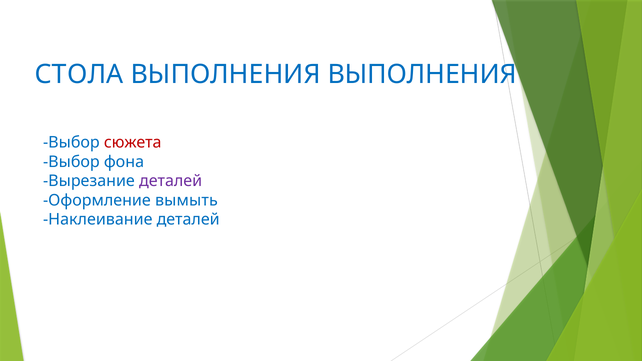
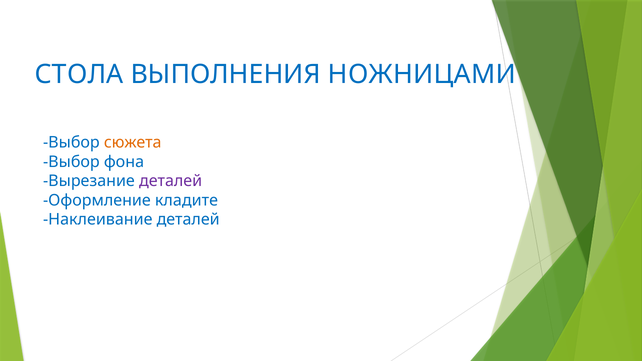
ВЫПОЛНЕНИЯ ВЫПОЛНЕНИЯ: ВЫПОЛНЕНИЯ -> НОЖНИЦАМИ
сюжета colour: red -> orange
вымыть: вымыть -> кладите
